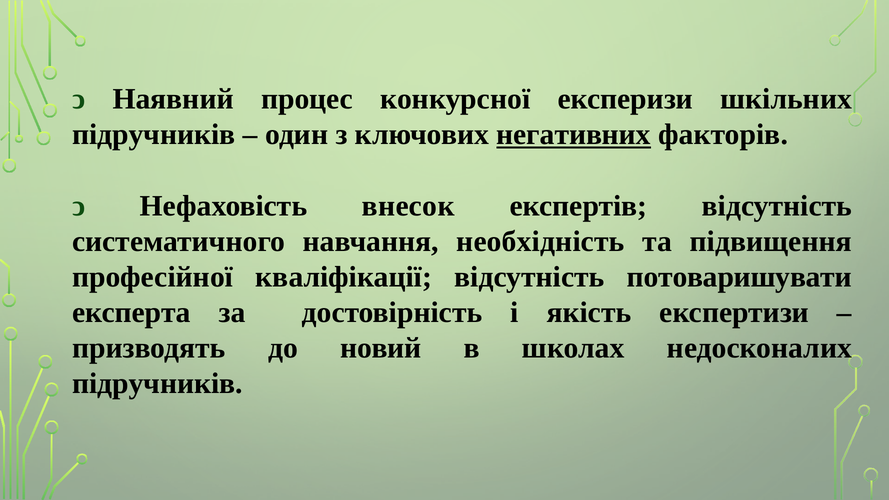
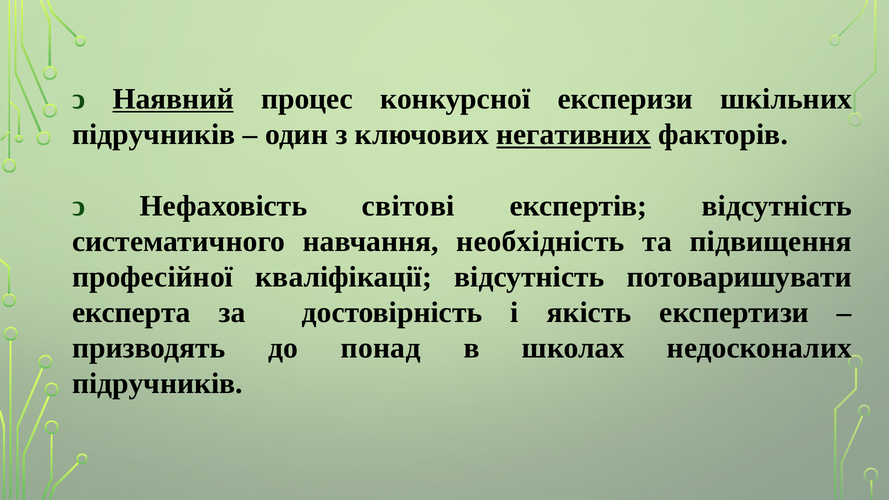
Наявний underline: none -> present
внесок: внесок -> світові
новий: новий -> понад
